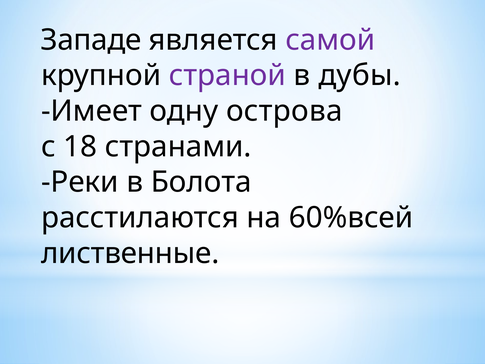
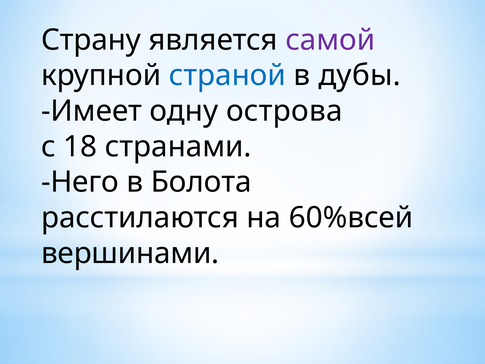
Западе: Западе -> Страну
страной colour: purple -> blue
Реки: Реки -> Него
лиственные: лиственные -> вершинами
